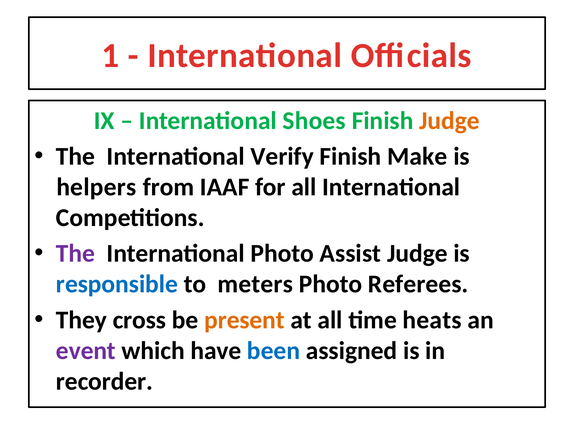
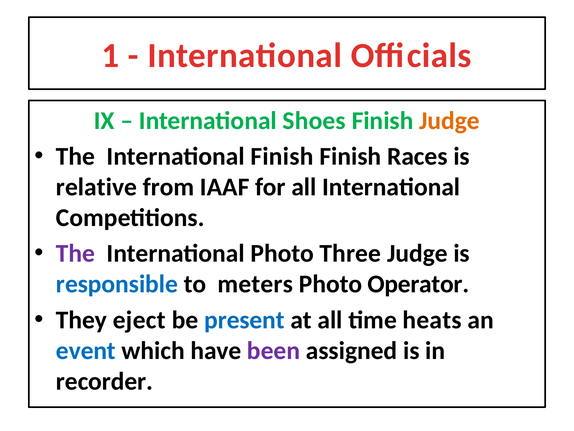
International Verify: Verify -> Finish
Make: Make -> Races
helpers: helpers -> relative
Assist: Assist -> Three
Referees: Referees -> Operator
cross: cross -> eject
present colour: orange -> blue
event colour: purple -> blue
been colour: blue -> purple
